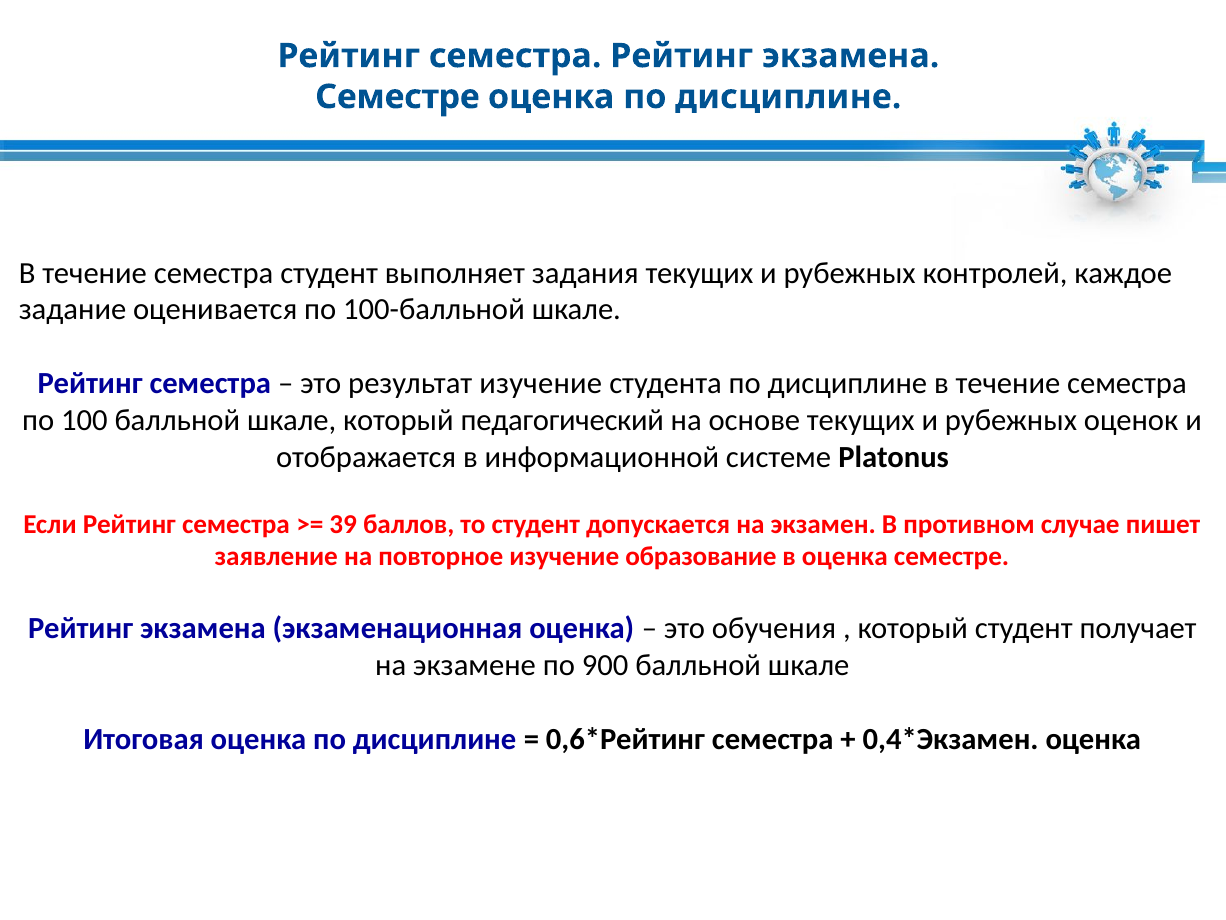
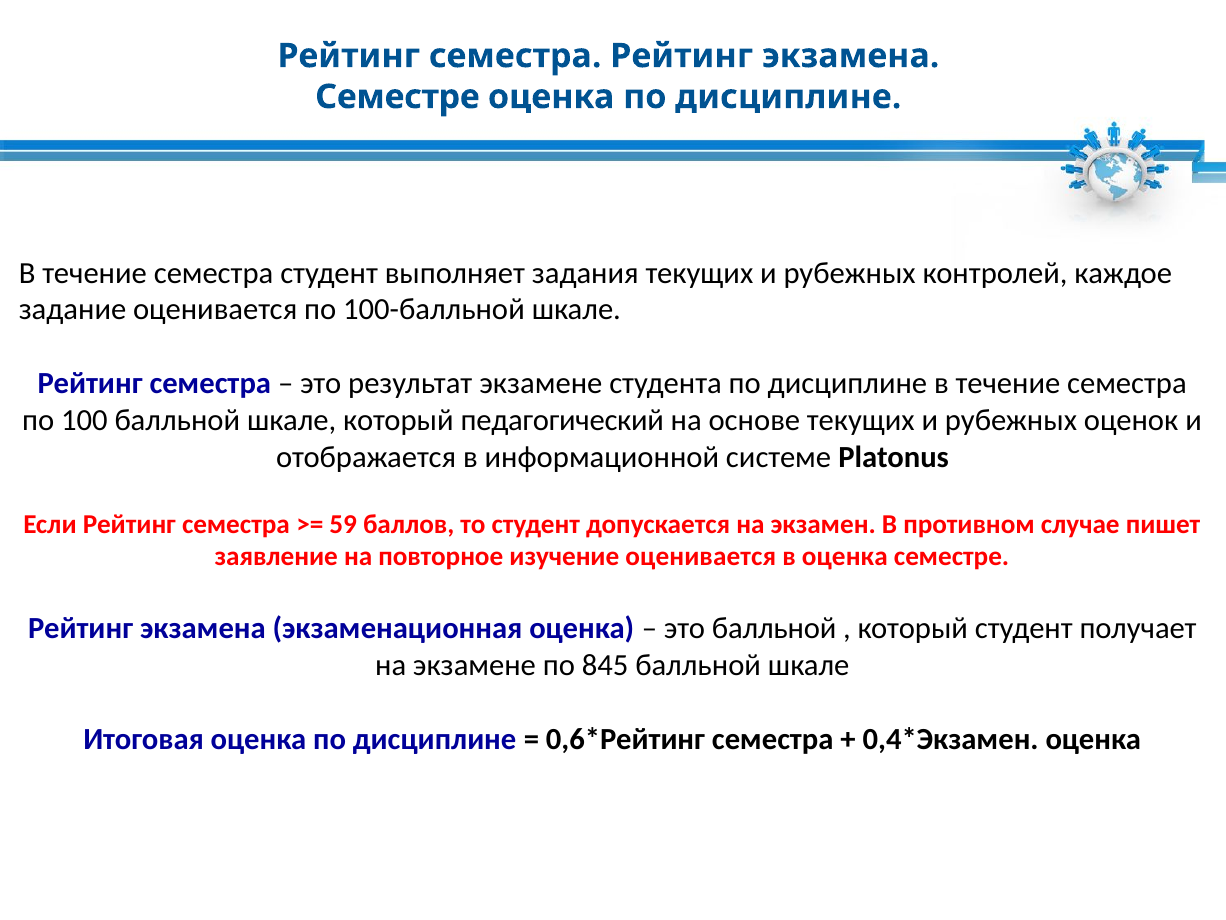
результат изучение: изучение -> экзамене
39: 39 -> 59
изучение образование: образование -> оценивается
это обучения: обучения -> балльной
900: 900 -> 845
